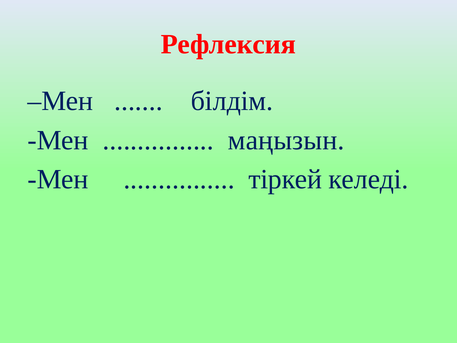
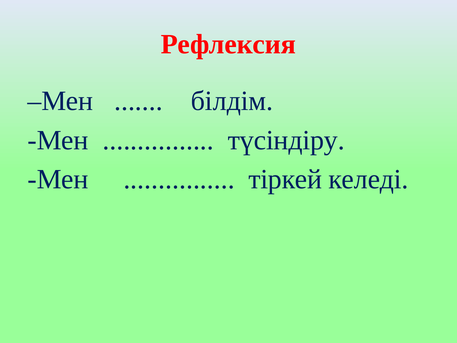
маңызын: маңызын -> түсіндіру
